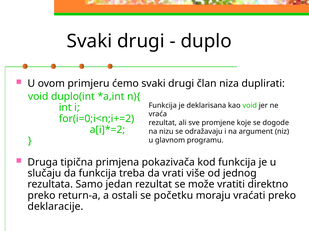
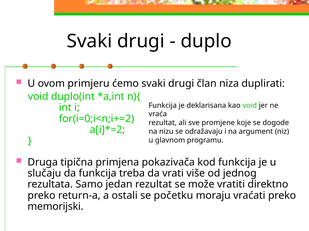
deklaracije: deklaracije -> memorijski
